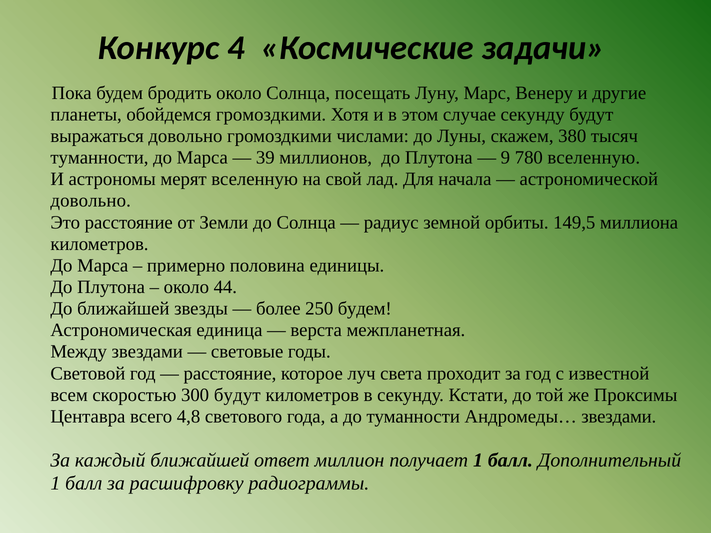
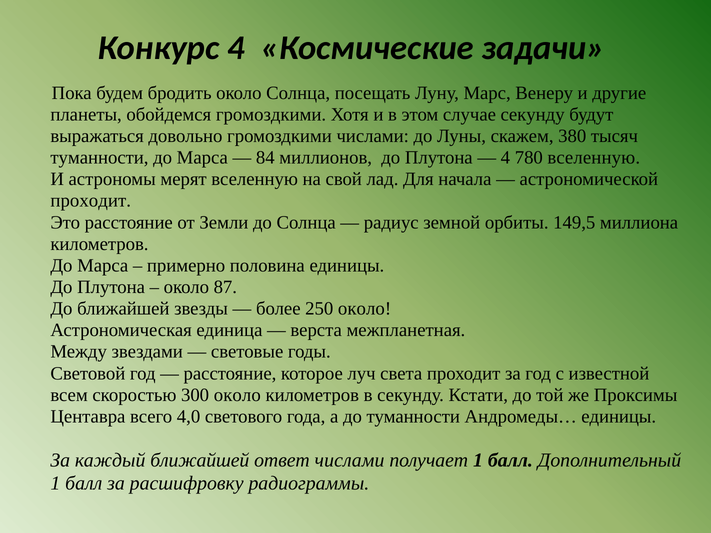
39: 39 -> 84
9 at (505, 158): 9 -> 4
довольно at (91, 201): довольно -> проходит
44: 44 -> 87
250 будем: будем -> около
300 будут: будут -> около
4,8: 4,8 -> 4,0
Андромеды… звездами: звездами -> единицы
ответ миллион: миллион -> числами
